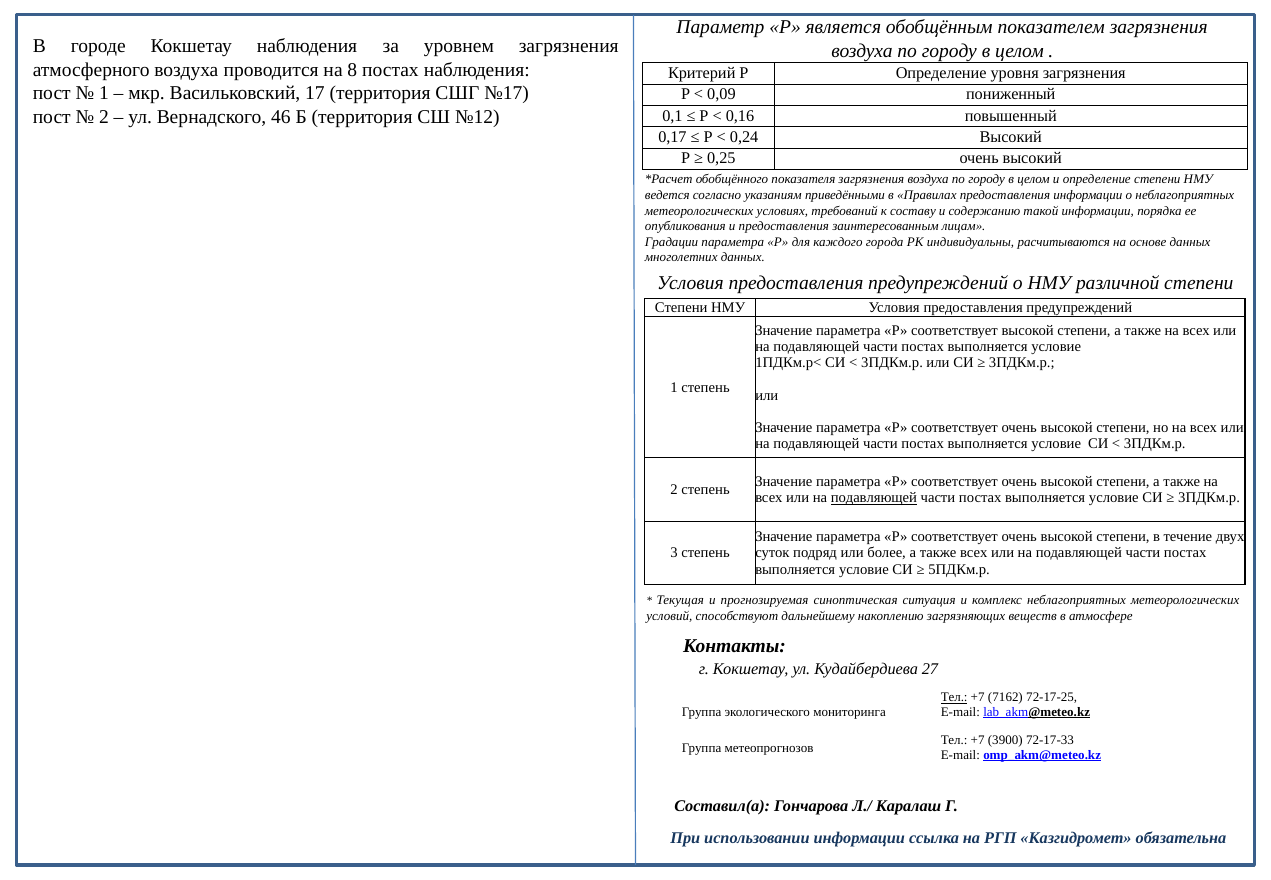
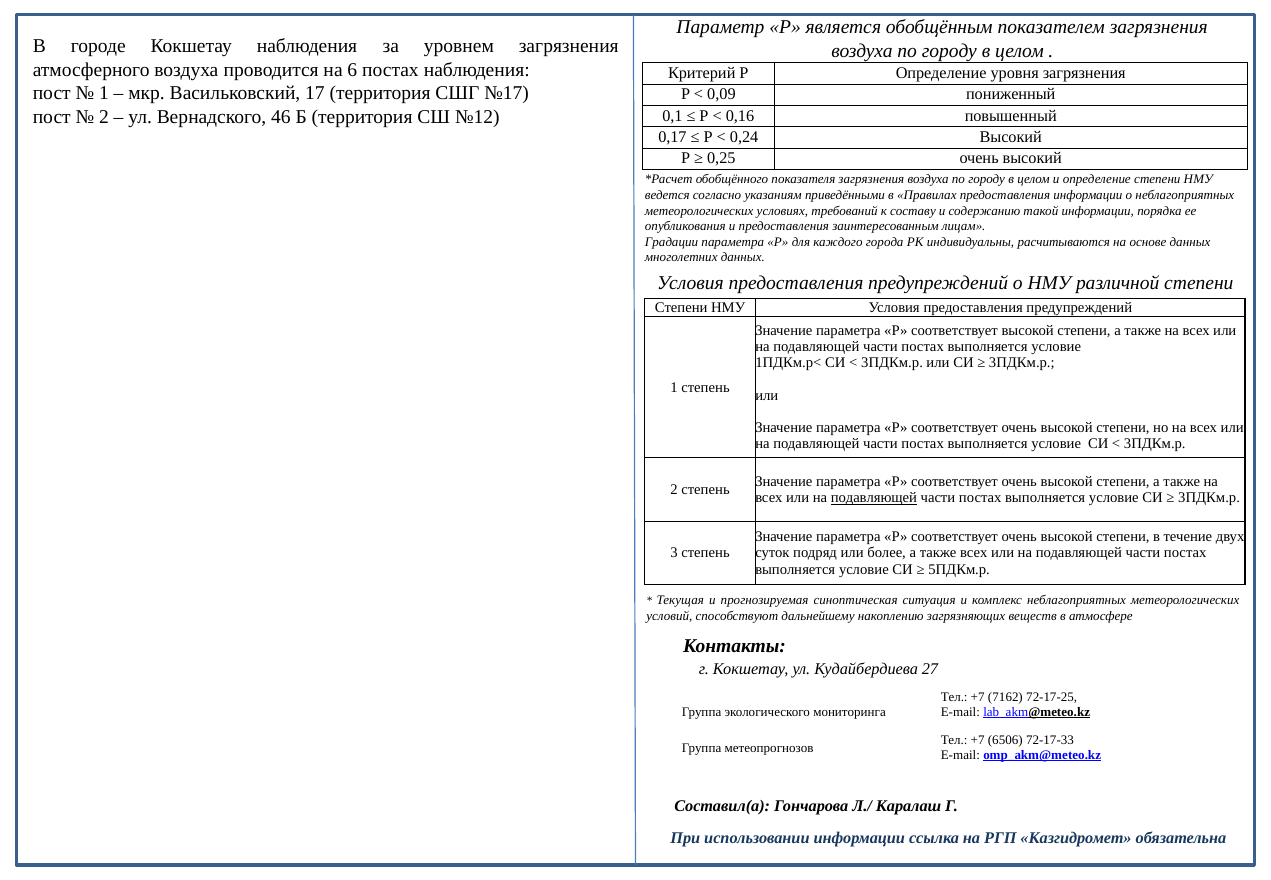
8: 8 -> 6
Тел at (954, 697) underline: present -> none
3900: 3900 -> 6506
